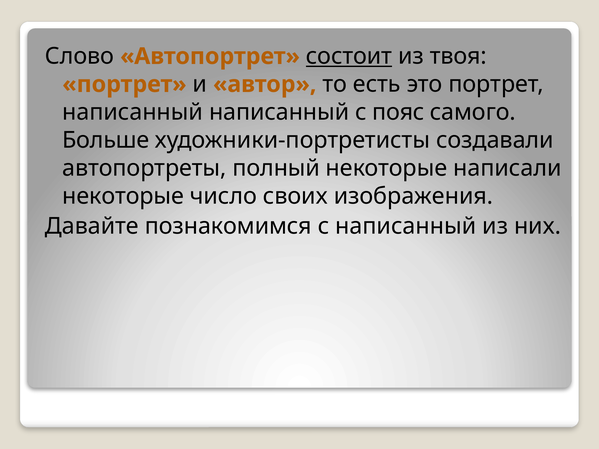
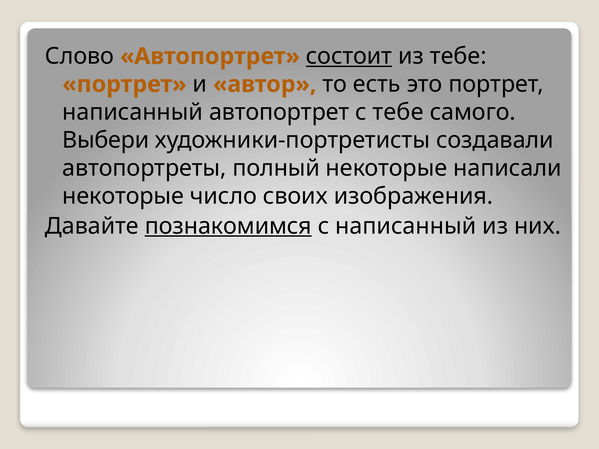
из твоя: твоя -> тебе
написанный написанный: написанный -> автопортрет
с пояс: пояс -> тебе
Больше: Больше -> Выбери
познакомимся underline: none -> present
